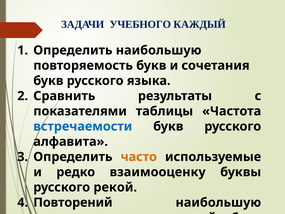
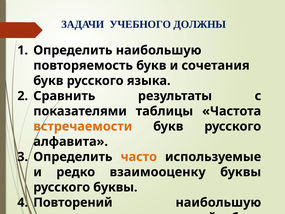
КАЖДЫЙ: КАЖДЫЙ -> ДОЛЖНЫ
встречаемости colour: blue -> orange
русского рекой: рекой -> буквы
